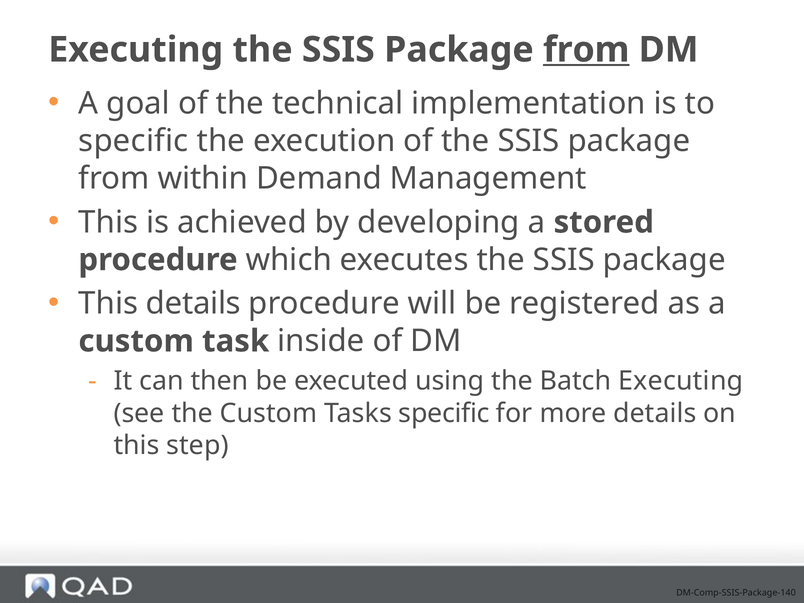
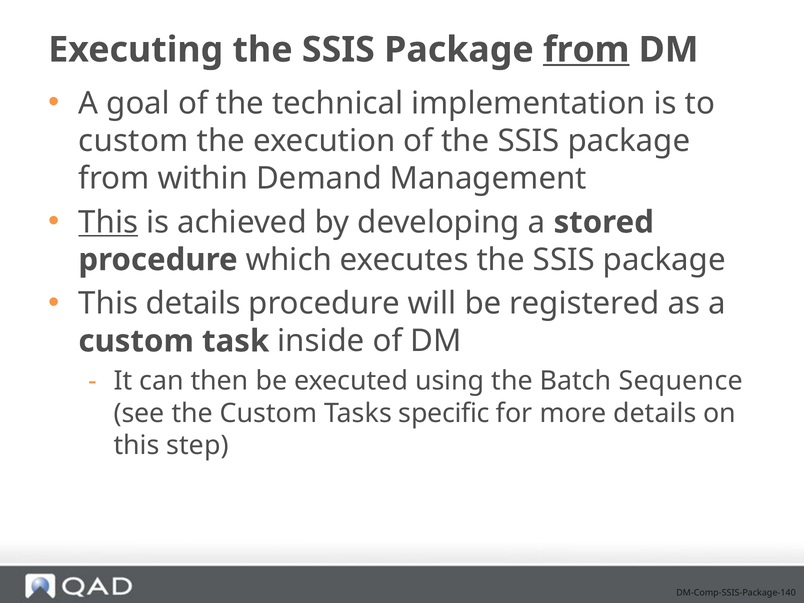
specific at (133, 141): specific -> custom
This at (108, 222) underline: none -> present
Batch Executing: Executing -> Sequence
